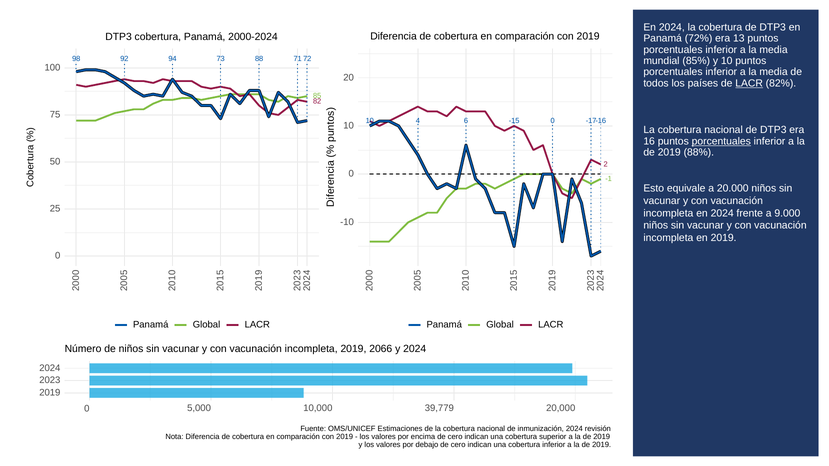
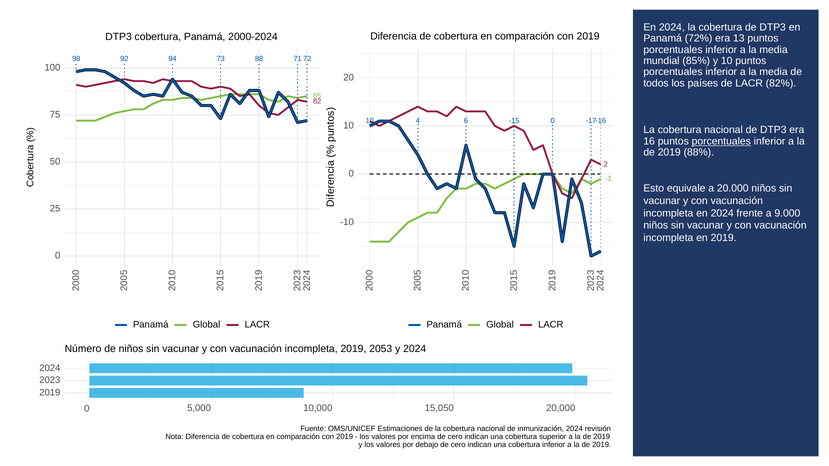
LACR at (749, 83) underline: present -> none
2066: 2066 -> 2053
39,779: 39,779 -> 15,050
